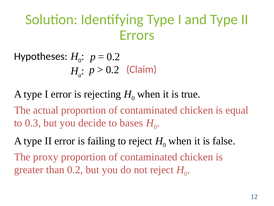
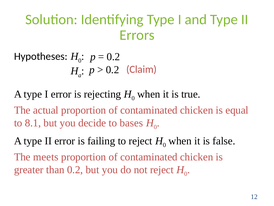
0.3: 0.3 -> 8.1
proxy: proxy -> meets
